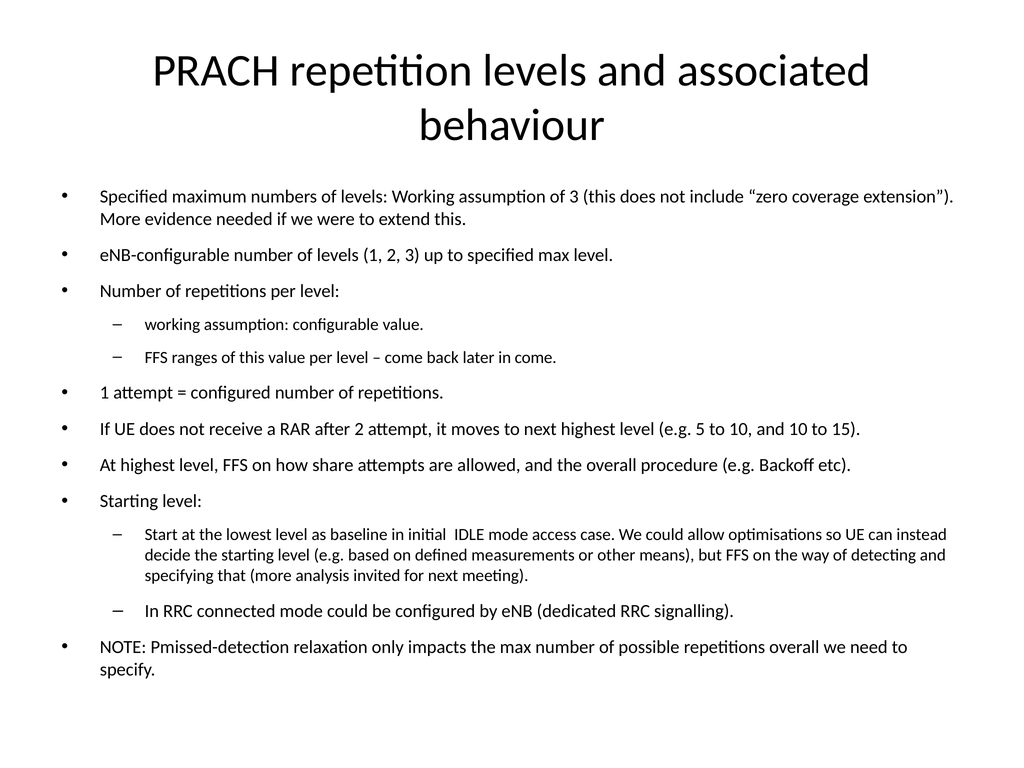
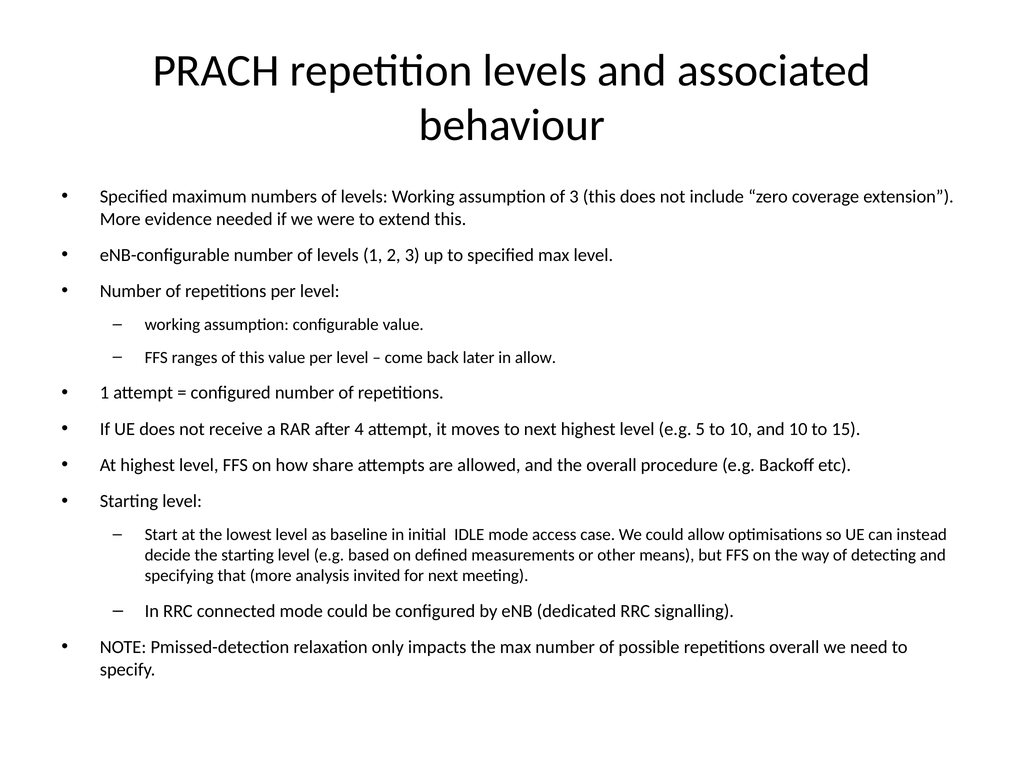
in come: come -> allow
after 2: 2 -> 4
